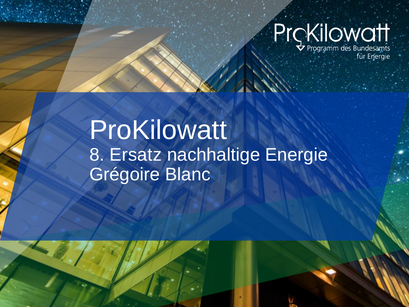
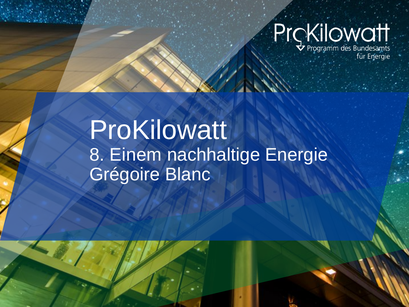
Ersatz: Ersatz -> Einem
